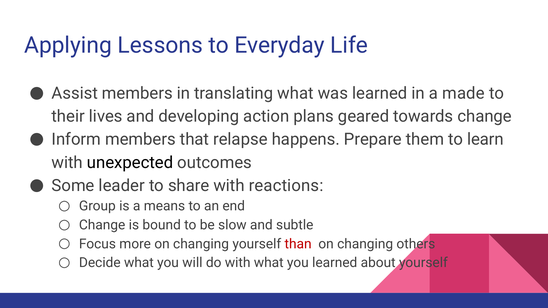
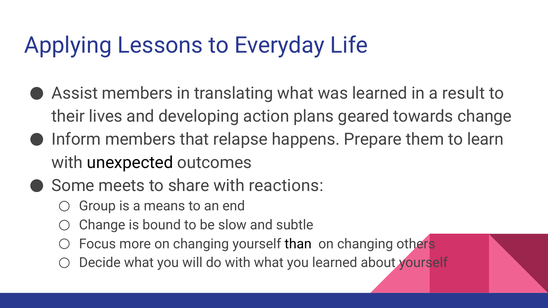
made: made -> result
leader: leader -> meets
than colour: red -> black
